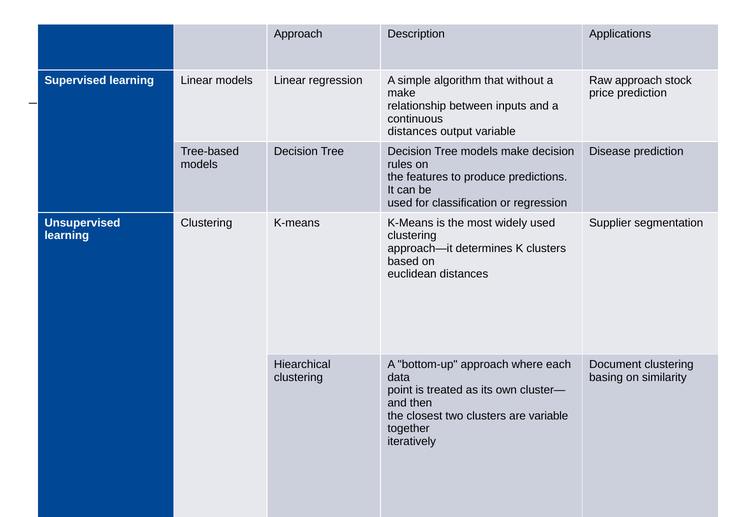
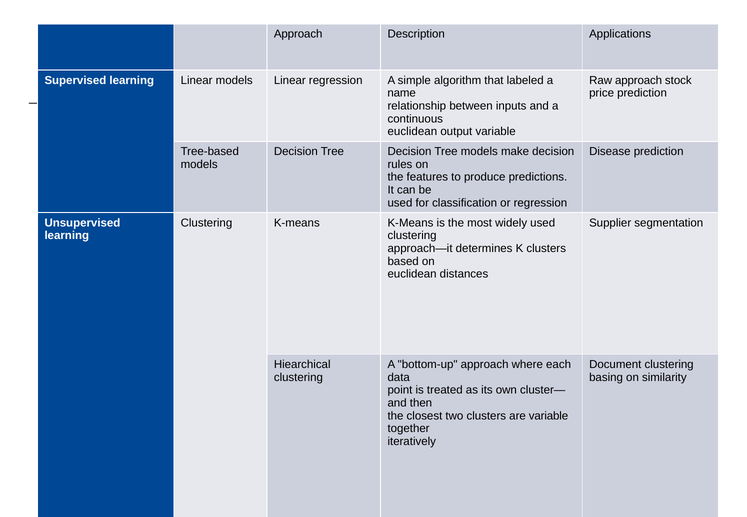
without: without -> labeled
make at (402, 93): make -> name
distances at (412, 132): distances -> euclidean
